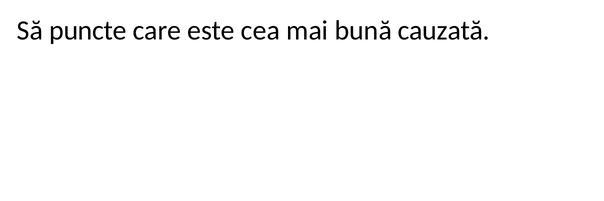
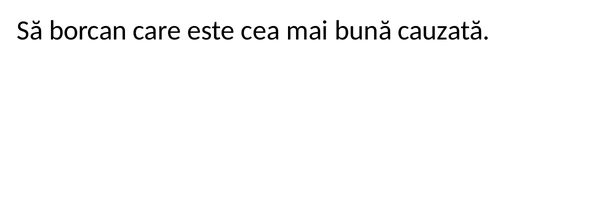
puncte: puncte -> borcan
